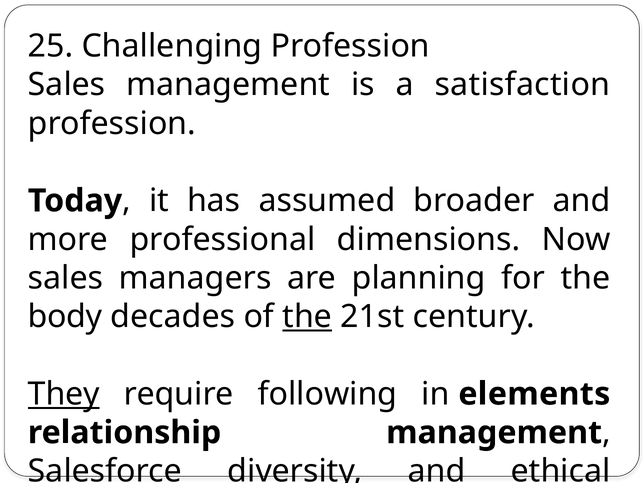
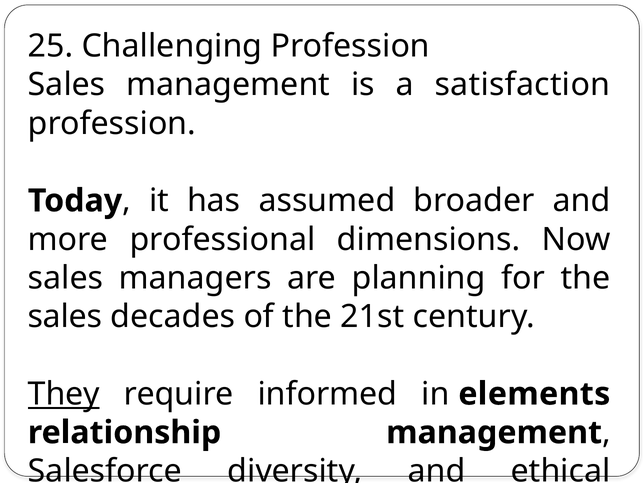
body at (65, 317): body -> sales
the at (307, 317) underline: present -> none
following: following -> informed
